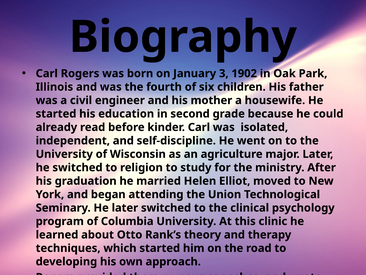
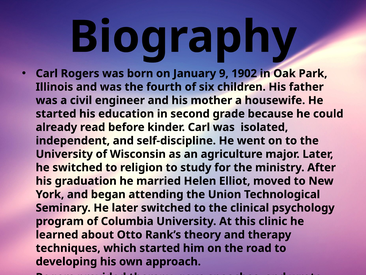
3: 3 -> 9
